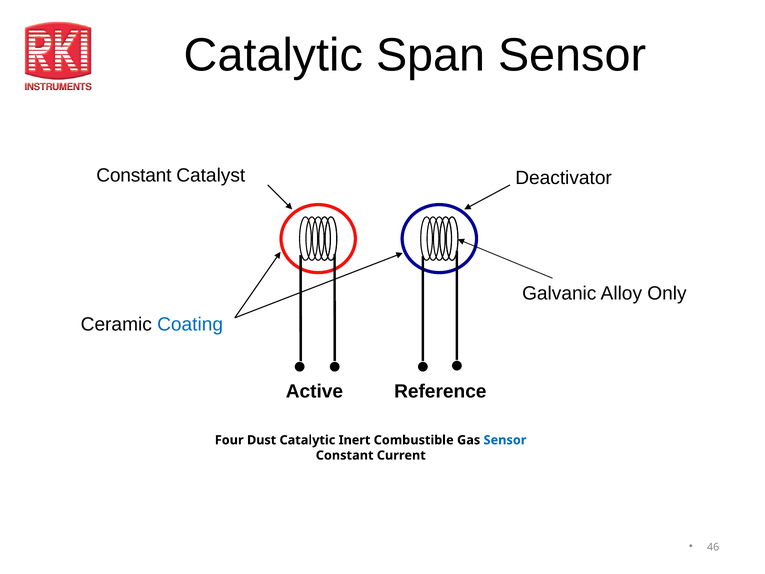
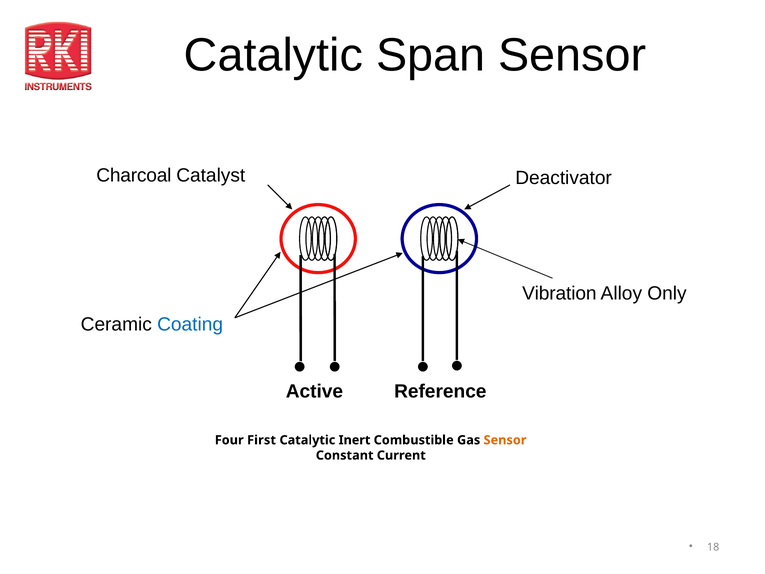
Constant at (134, 176): Constant -> Charcoal
Galvanic: Galvanic -> Vibration
Dust: Dust -> First
Sensor at (505, 440) colour: blue -> orange
46: 46 -> 18
